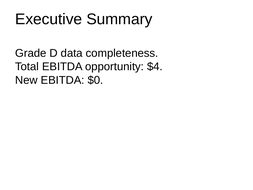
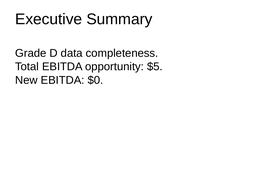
$4: $4 -> $5
